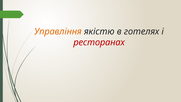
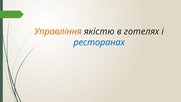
ресторанах colour: red -> blue
